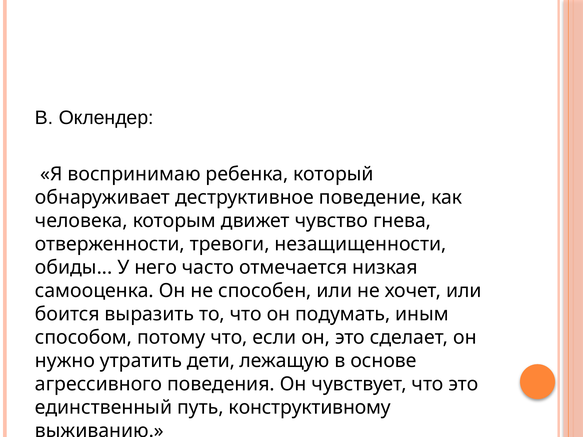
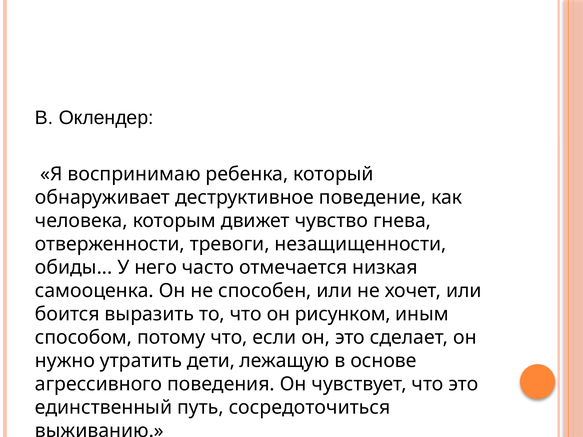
подумать: подумать -> рисунком
конструктивному: конструктивному -> сосредоточиться
